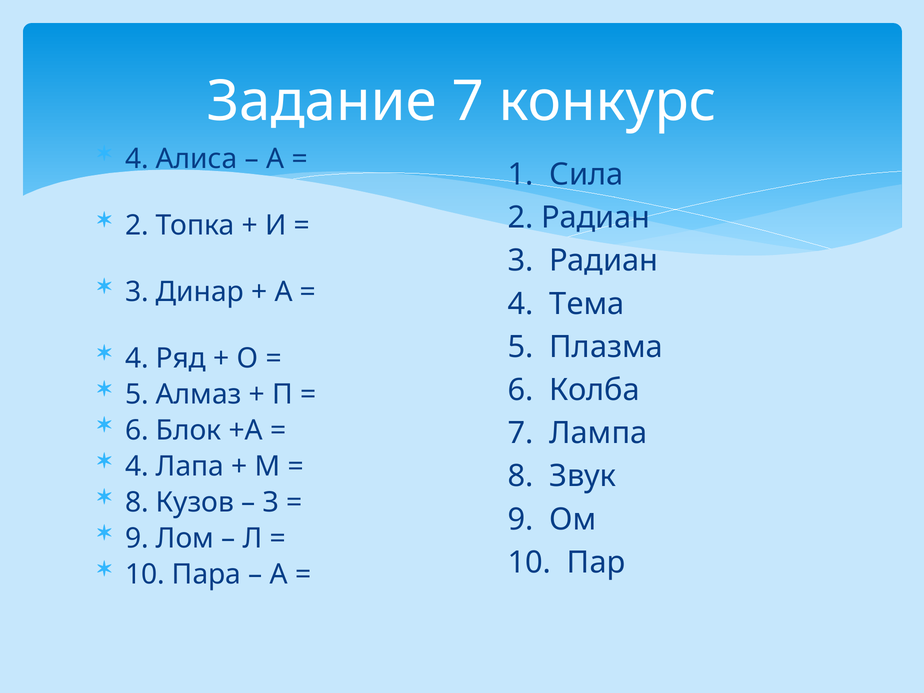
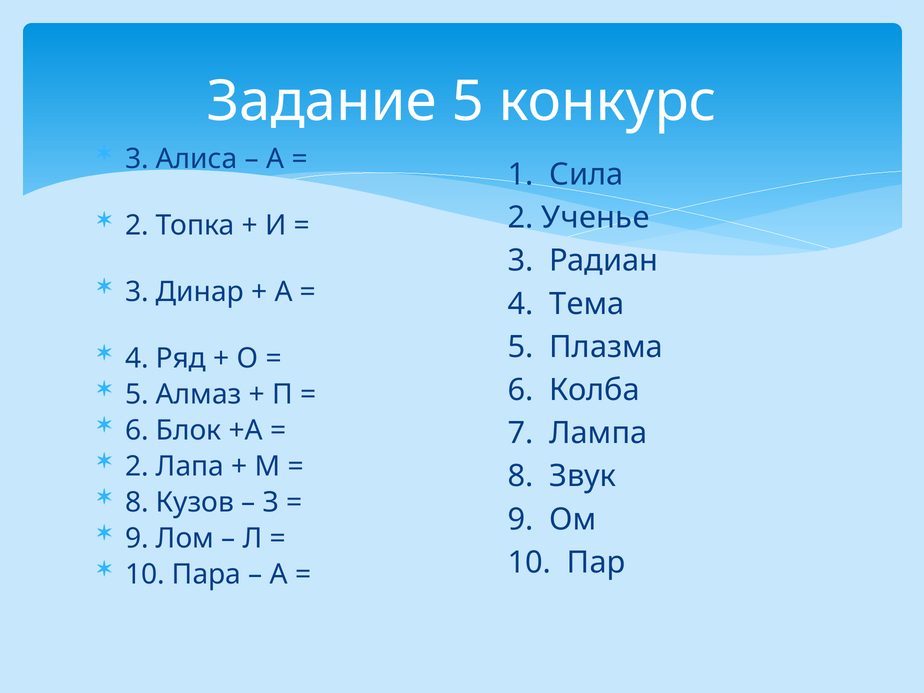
Задание 7: 7 -> 5
4 at (137, 159): 4 -> 3
2 Радиан: Радиан -> Ученье
4 at (137, 467): 4 -> 2
